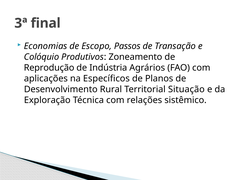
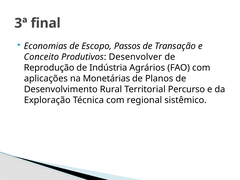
Colóquio: Colóquio -> Conceito
Zoneamento: Zoneamento -> Desenvolver
Específicos: Específicos -> Monetárias
Situação: Situação -> Percurso
relações: relações -> regional
